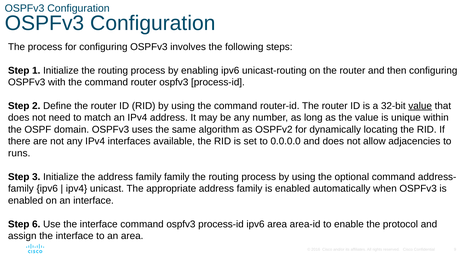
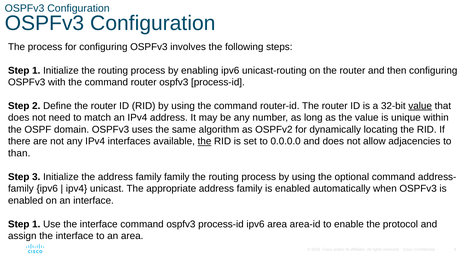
the at (205, 142) underline: none -> present
runs: runs -> than
6 at (36, 225): 6 -> 1
